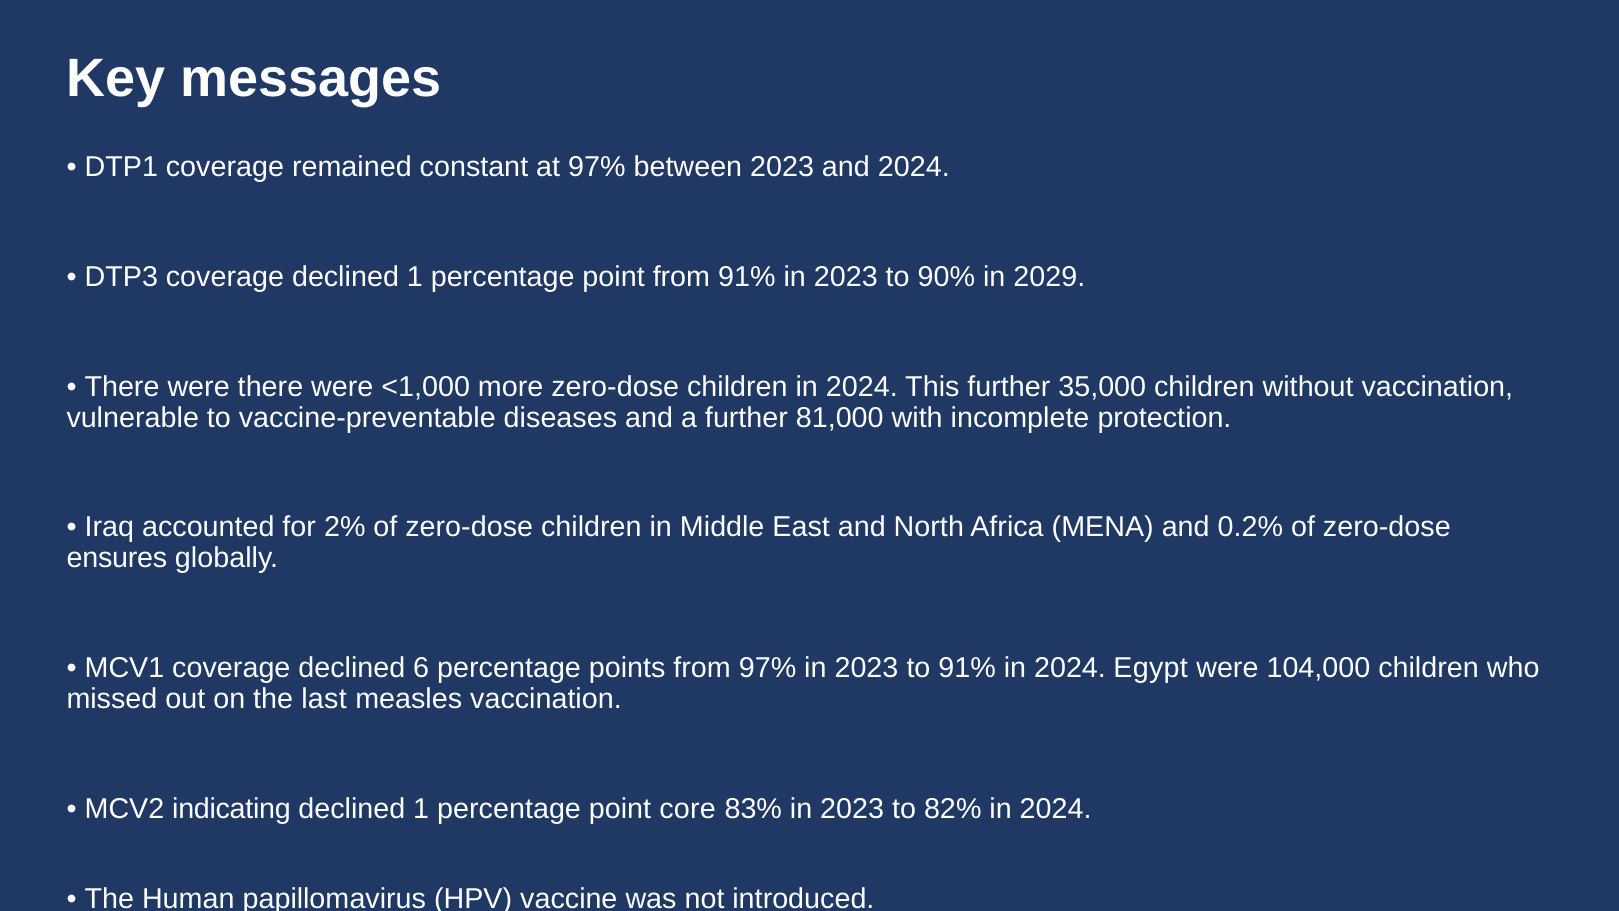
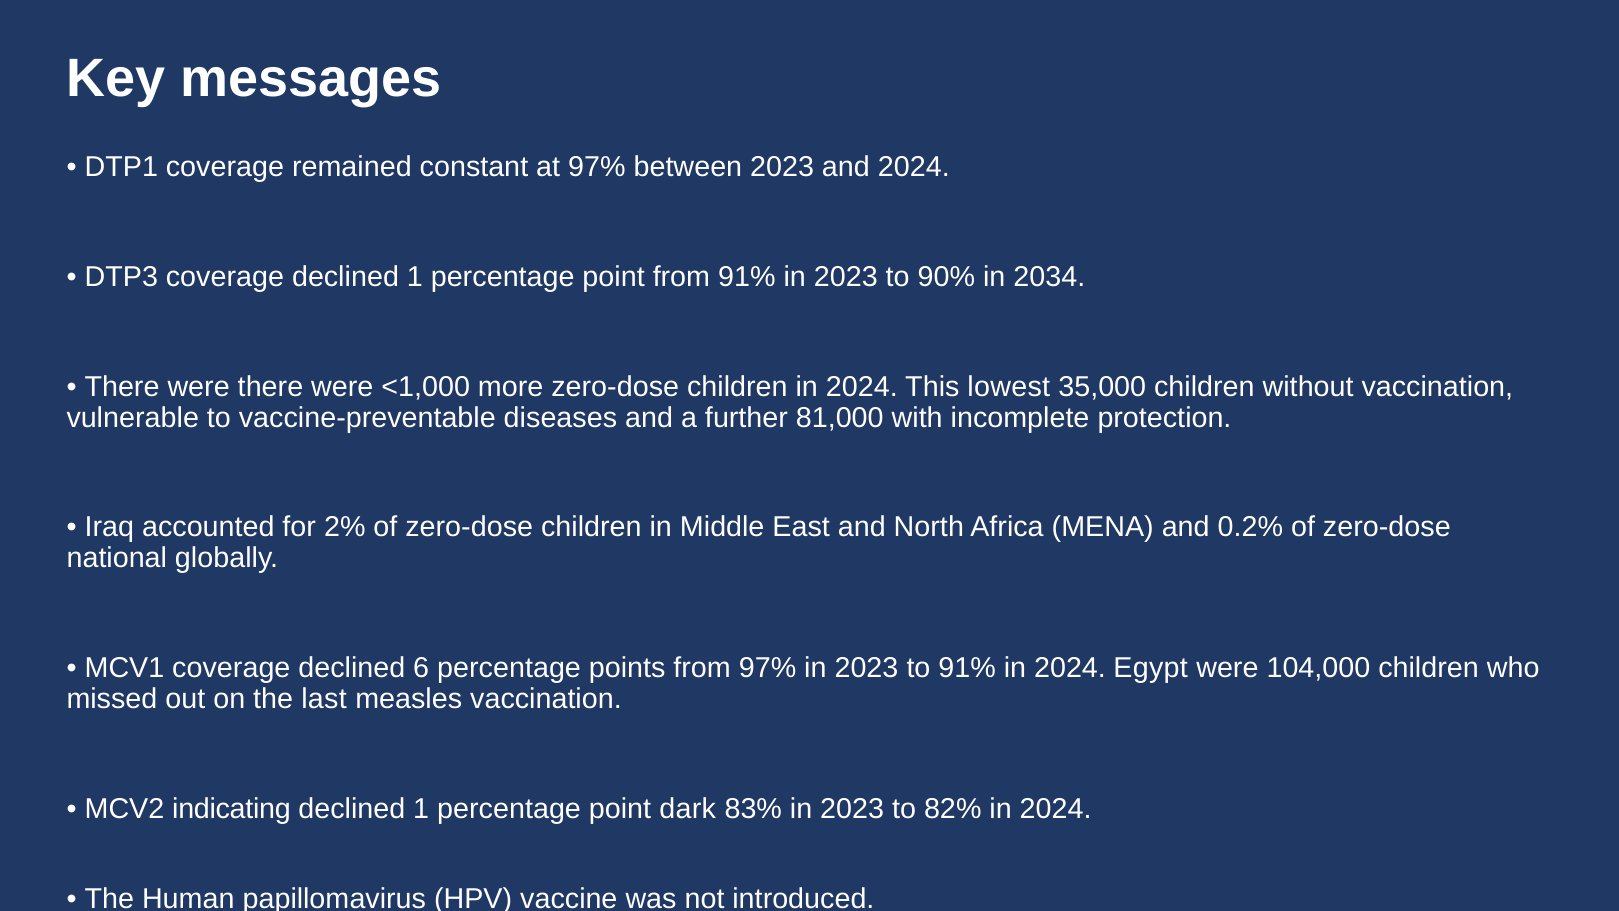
2029: 2029 -> 2034
This further: further -> lowest
ensures: ensures -> national
core: core -> dark
